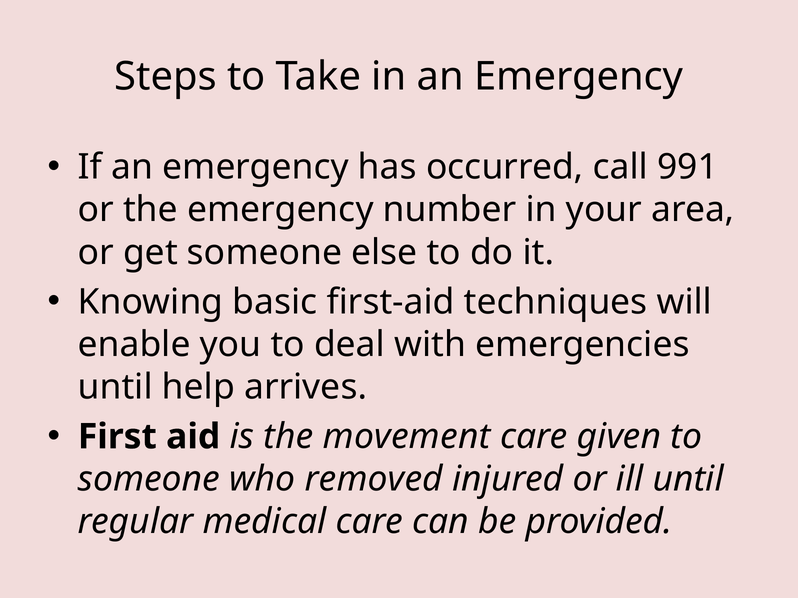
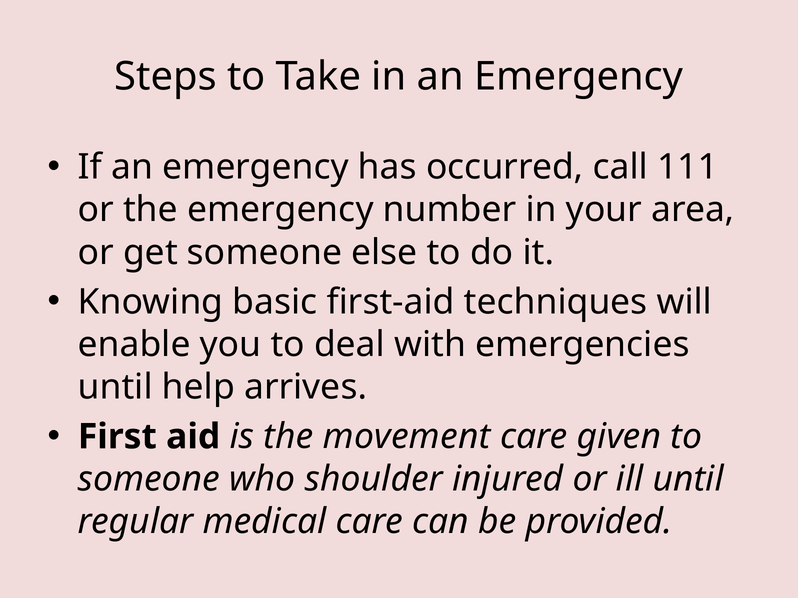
991: 991 -> 111
removed: removed -> shoulder
